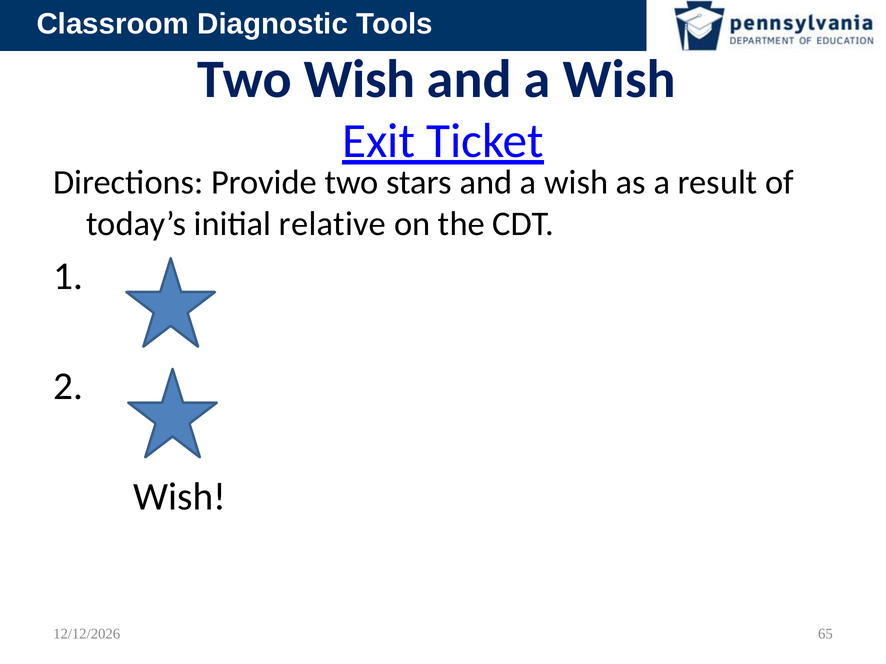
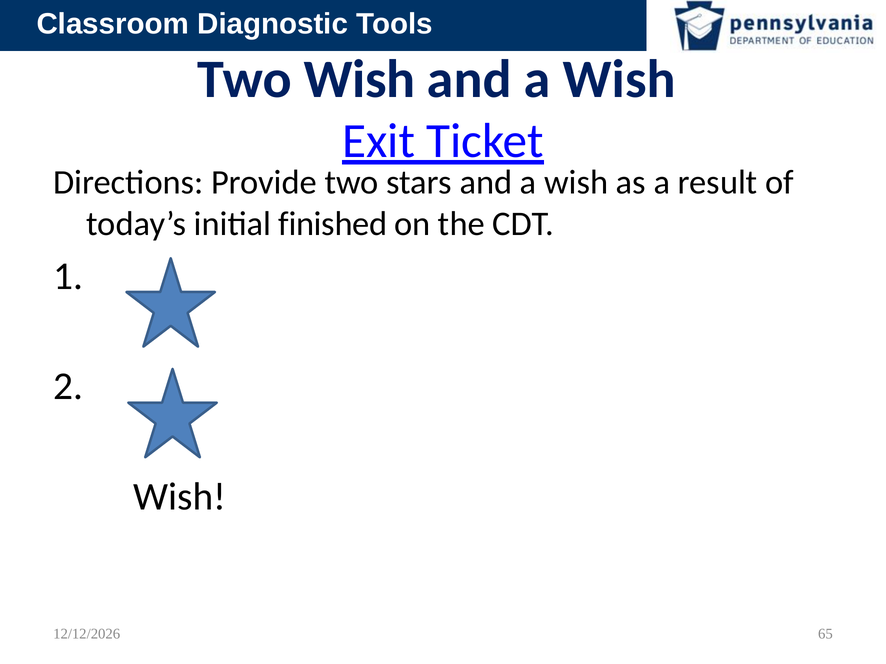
relative: relative -> finished
